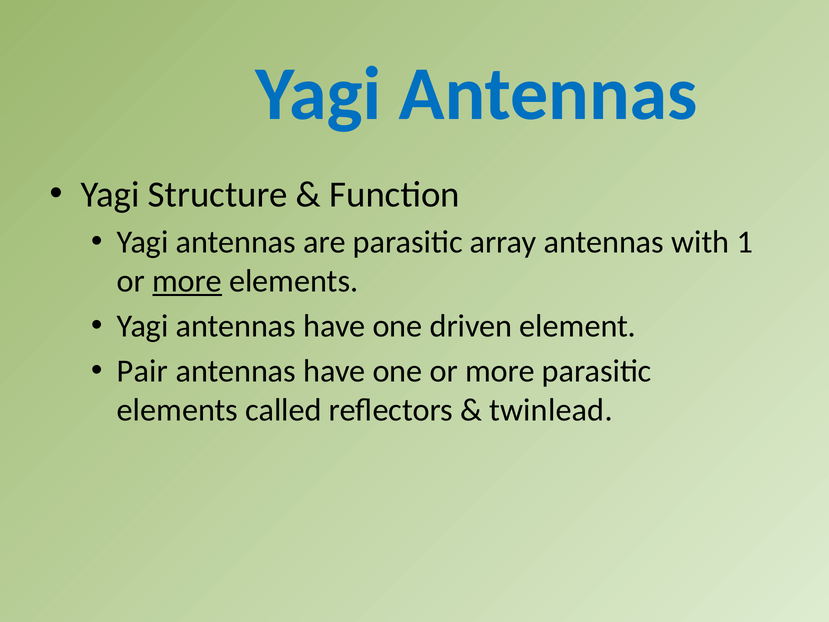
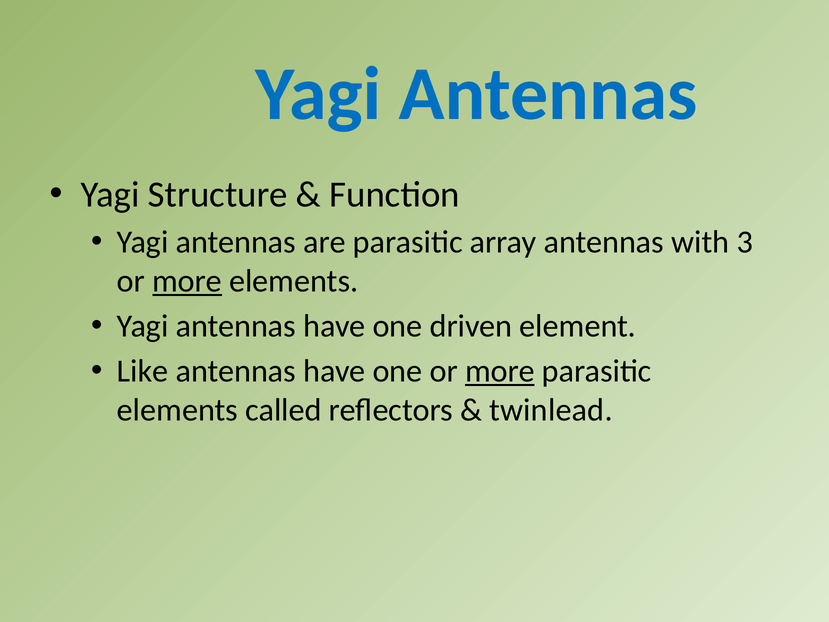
1: 1 -> 3
Pair: Pair -> Like
more at (500, 371) underline: none -> present
